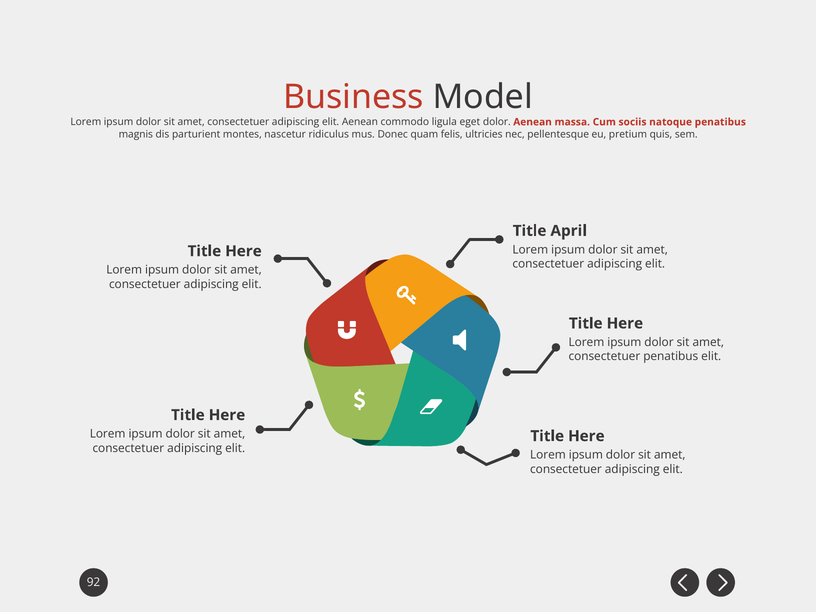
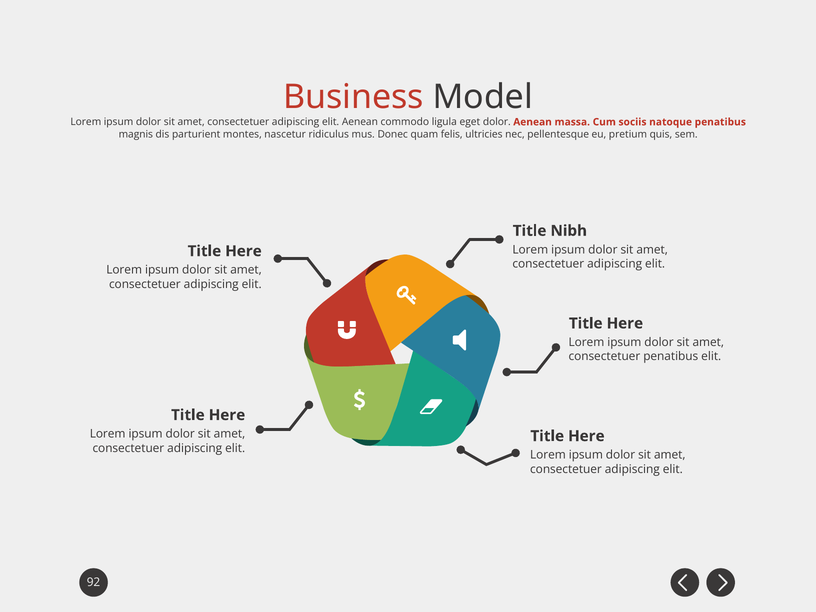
April: April -> Nibh
